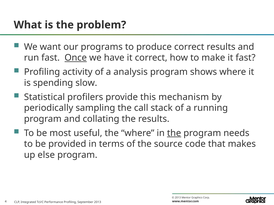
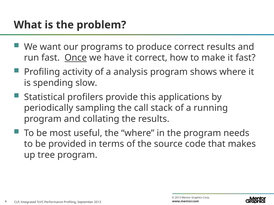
mechanism: mechanism -> applications
the at (174, 133) underline: present -> none
else: else -> tree
